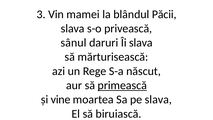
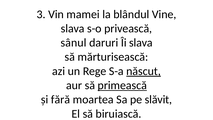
Păcii: Păcii -> Vine
născut underline: none -> present
vine: vine -> fără
pe slava: slava -> slăvit
